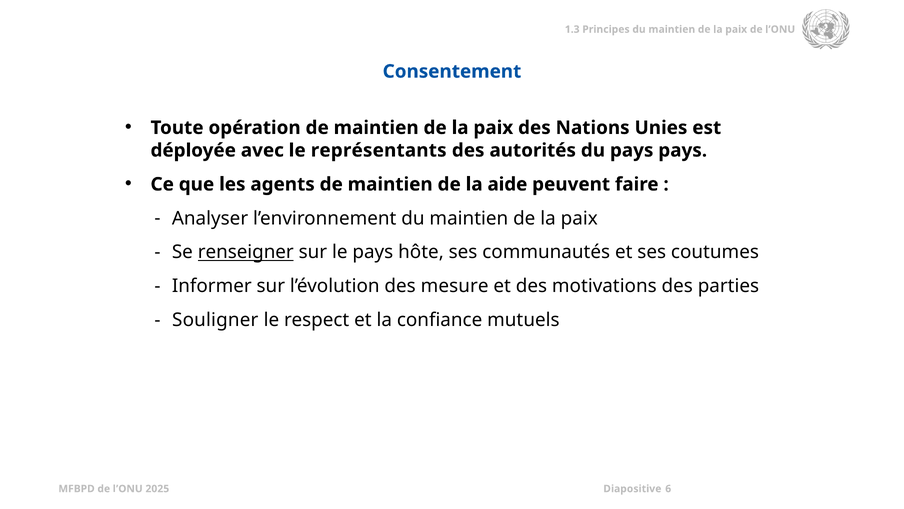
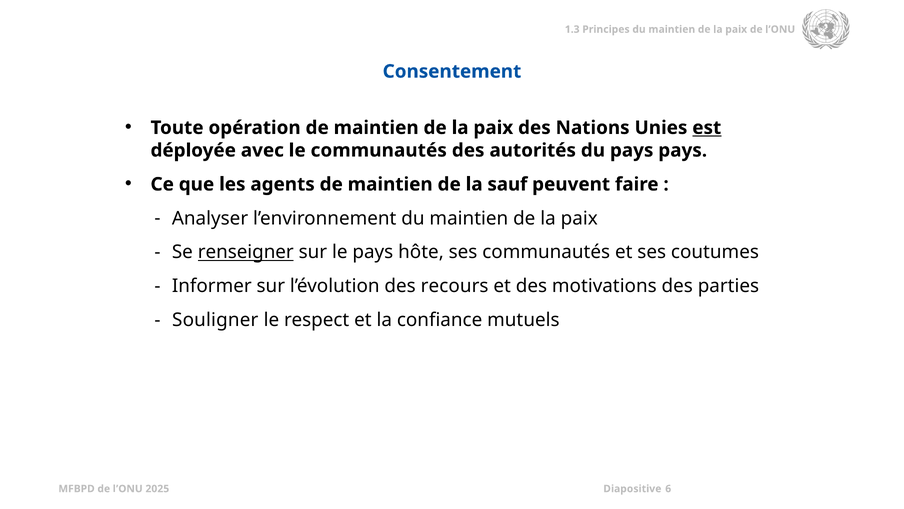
est underline: none -> present
le représentants: représentants -> communautés
aide: aide -> sauf
mesure: mesure -> recours
